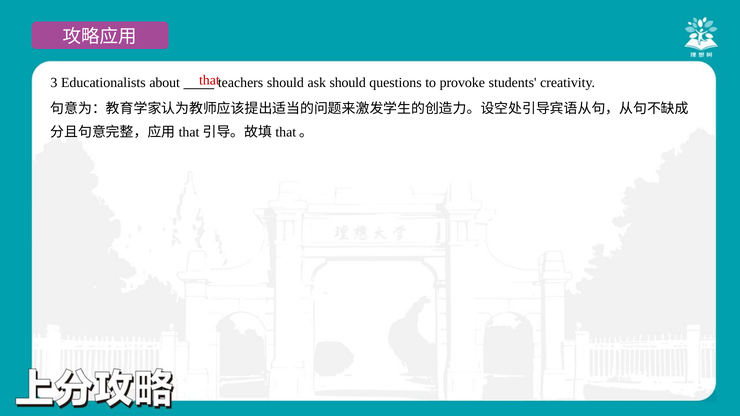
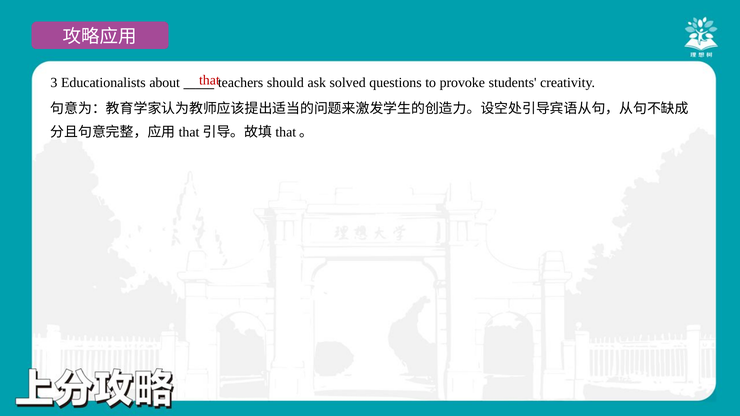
ask should: should -> solved
